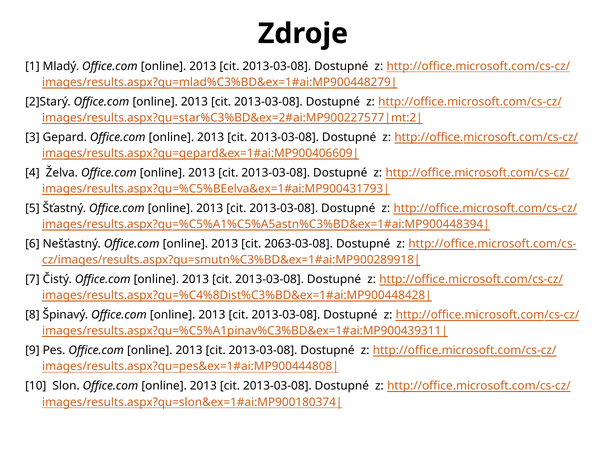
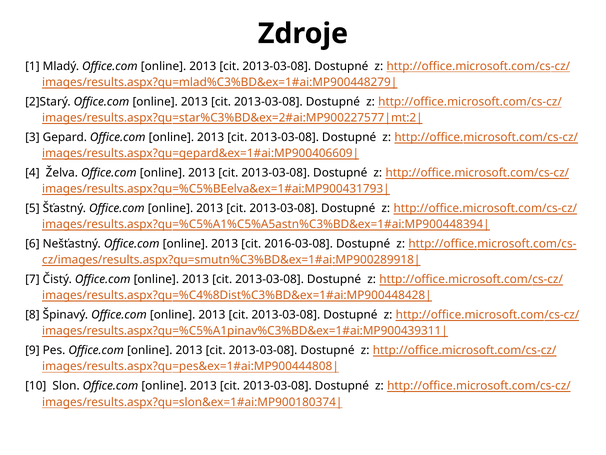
2063-03-08: 2063-03-08 -> 2016-03-08
